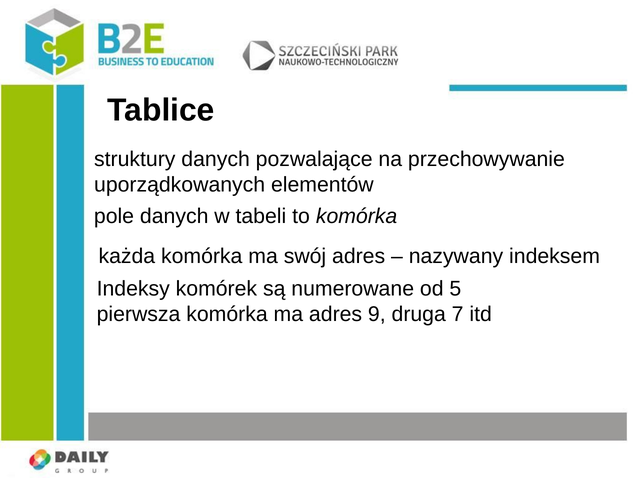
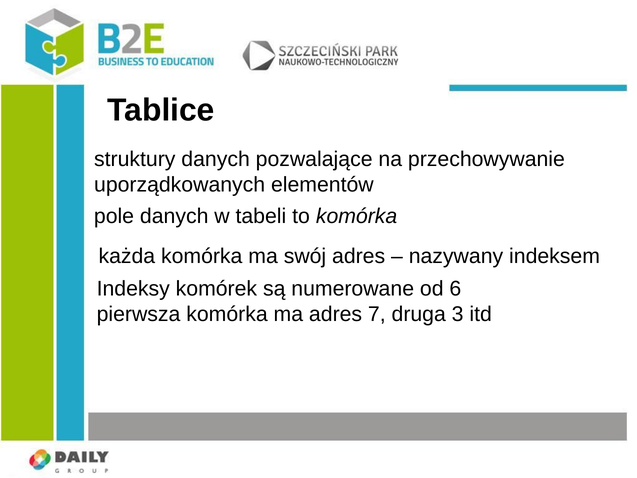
5: 5 -> 6
9: 9 -> 7
7: 7 -> 3
